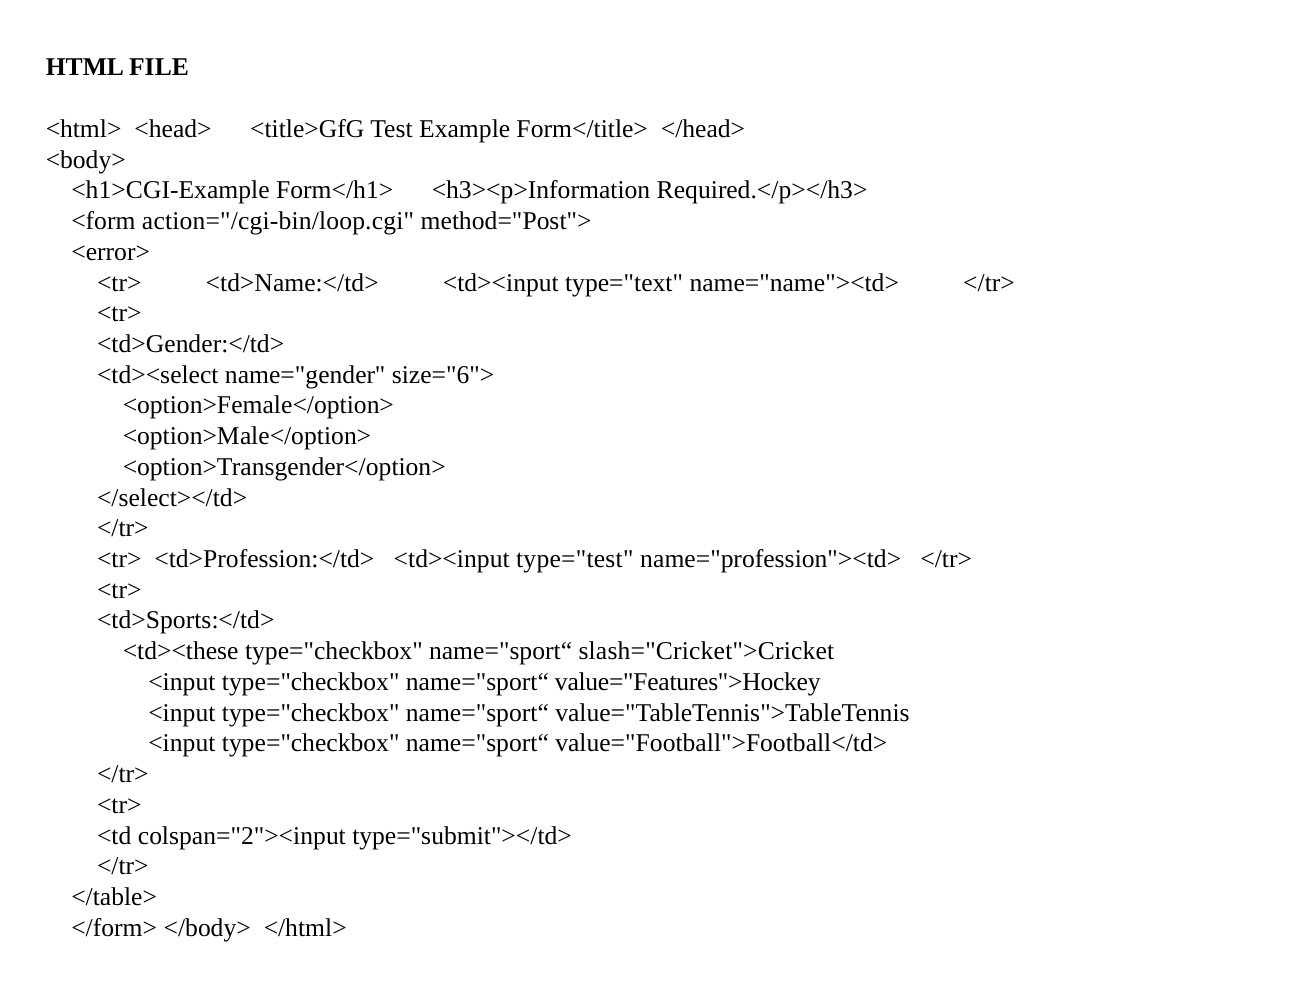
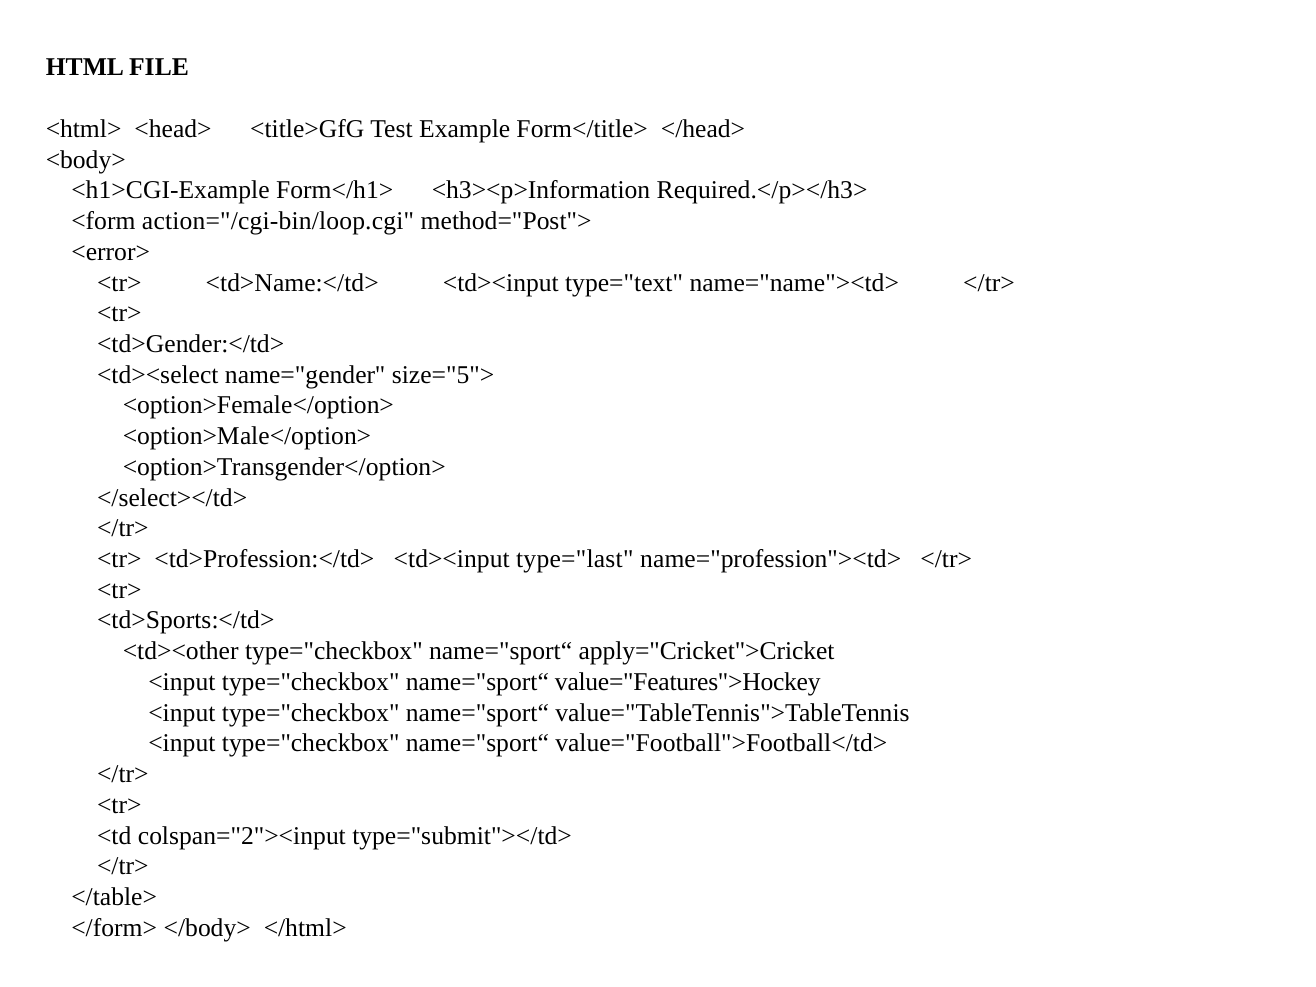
size="6">: size="6"> -> size="5">
type="test: type="test -> type="last
<td><these: <td><these -> <td><other
slash="Cricket">Cricket: slash="Cricket">Cricket -> apply="Cricket">Cricket
